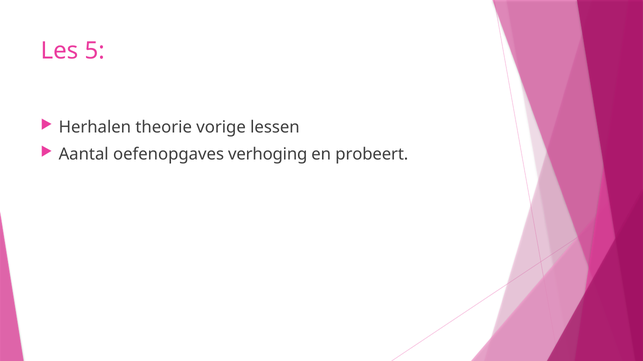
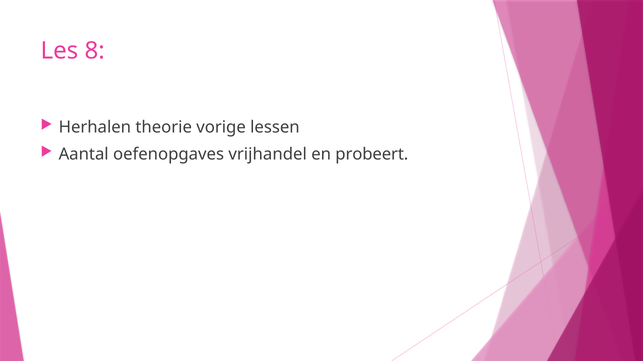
5: 5 -> 8
verhoging: verhoging -> vrijhandel
